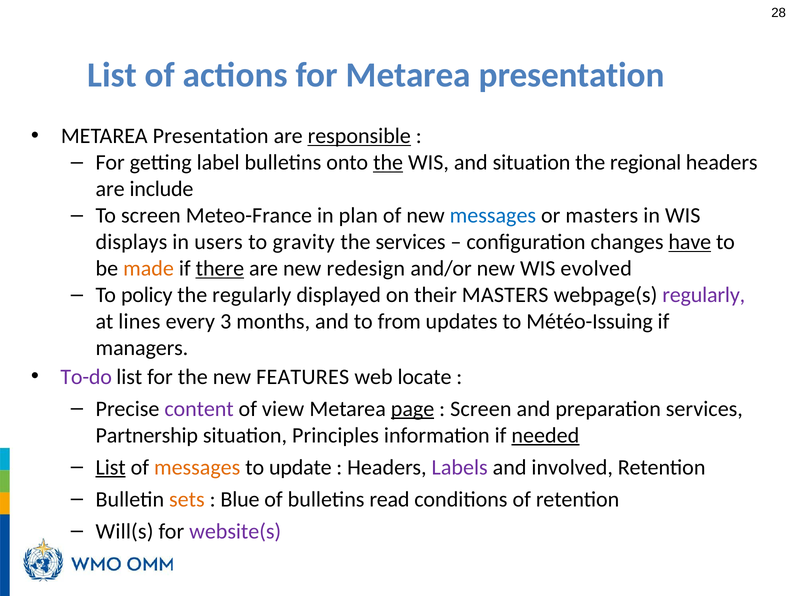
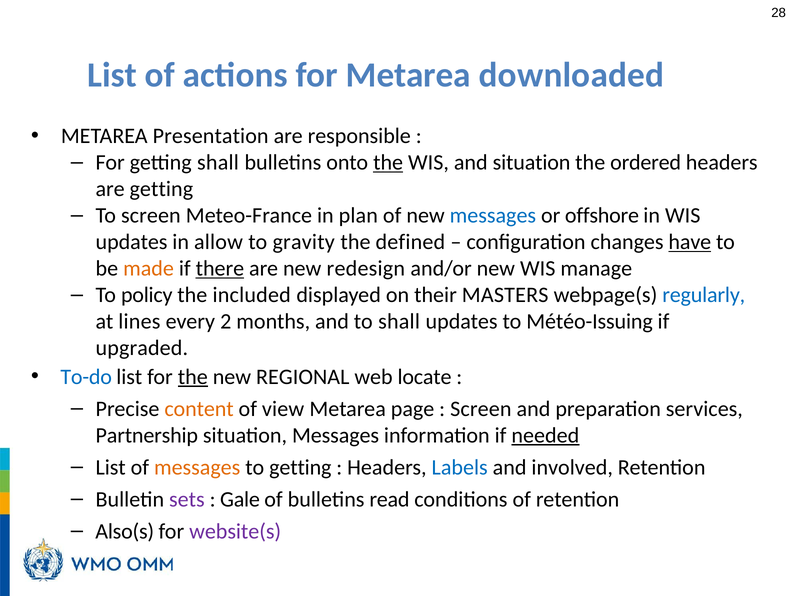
for Metarea presentation: presentation -> downloaded
responsible underline: present -> none
getting label: label -> shall
regional: regional -> ordered
are include: include -> getting
or masters: masters -> offshore
displays at (131, 242): displays -> updates
users: users -> allow
the services: services -> defined
evolved: evolved -> manage
the regularly: regularly -> included
regularly at (704, 295) colour: purple -> blue
3: 3 -> 2
to from: from -> shall
managers: managers -> upgraded
To-do colour: purple -> blue
the at (193, 376) underline: none -> present
FEATURES: FEATURES -> REGIONAL
content colour: purple -> orange
page underline: present -> none
situation Principles: Principles -> Messages
List at (111, 467) underline: present -> none
to update: update -> getting
Labels colour: purple -> blue
sets colour: orange -> purple
Blue: Blue -> Gale
Will(s: Will(s -> Also(s
